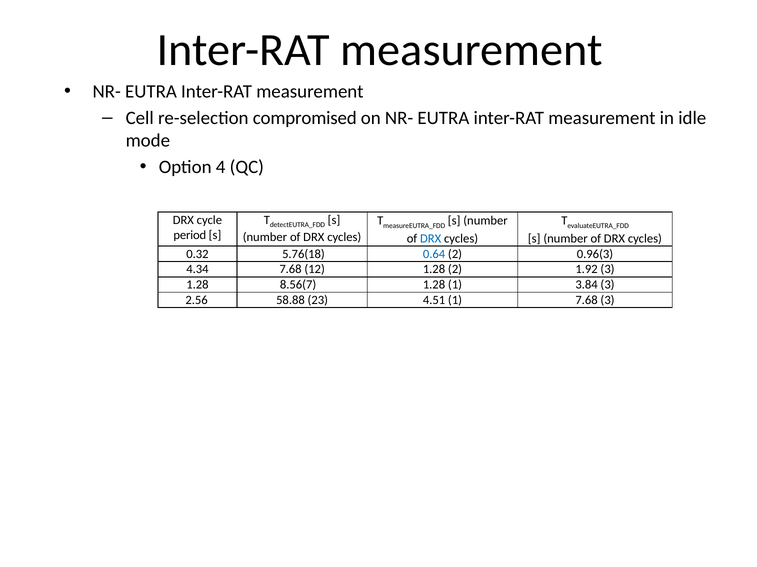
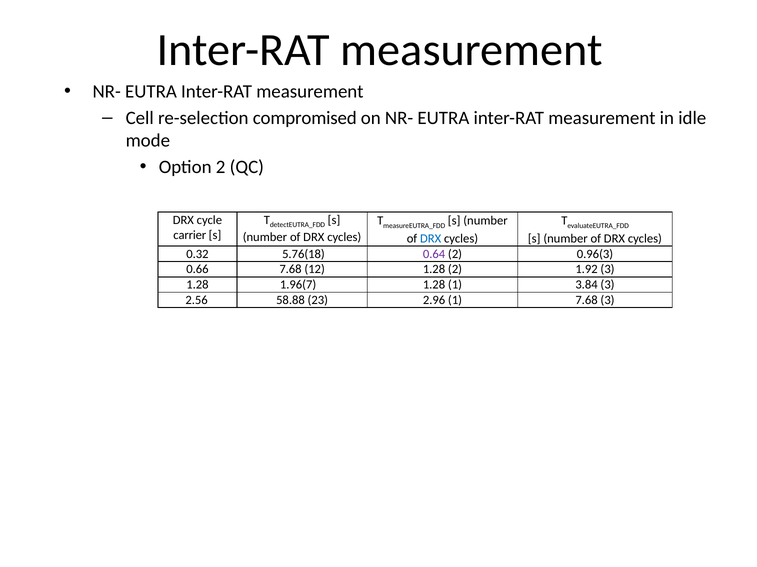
Option 4: 4 -> 2
period: period -> carrier
0.64 colour: blue -> purple
4.34: 4.34 -> 0.66
8.56(7: 8.56(7 -> 1.96(7
4.51: 4.51 -> 2.96
